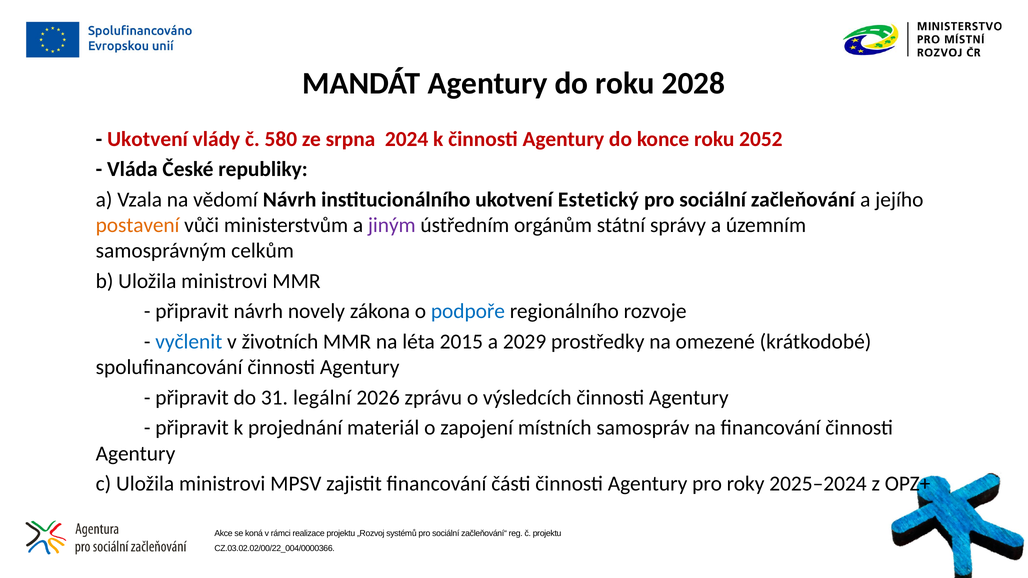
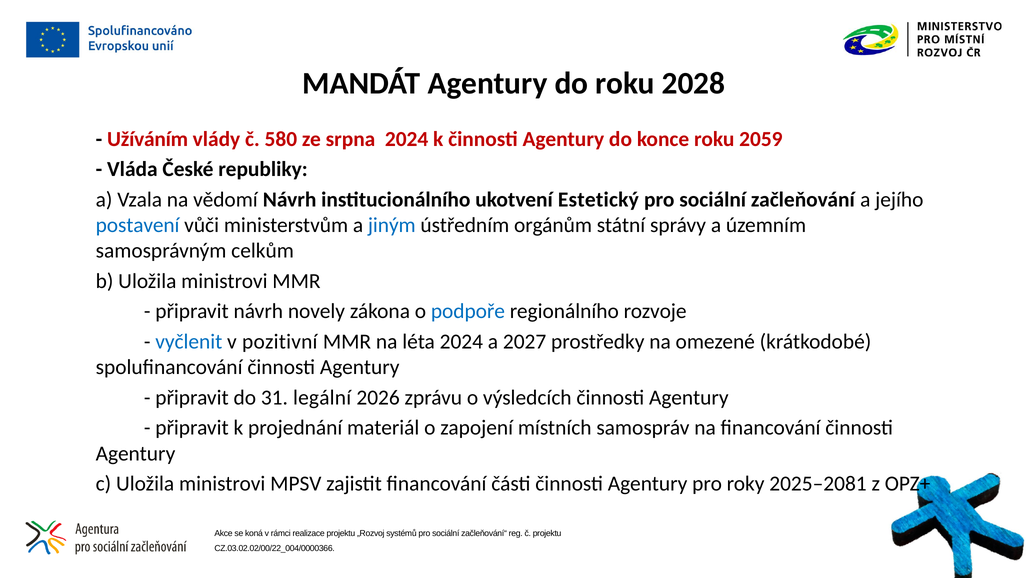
Ukotvení at (147, 139): Ukotvení -> Užíváním
2052: 2052 -> 2059
postavení colour: orange -> blue
jiným colour: purple -> blue
životních: životních -> pozitivní
léta 2015: 2015 -> 2024
2029: 2029 -> 2027
2025–2024: 2025–2024 -> 2025–2081
